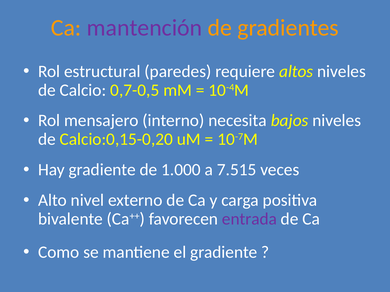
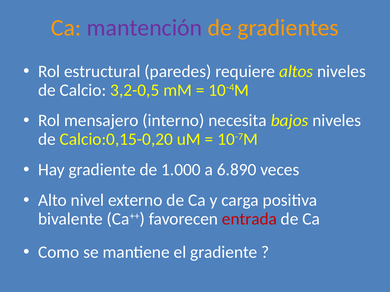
0,7-0,5: 0,7-0,5 -> 3,2-0,5
7.515: 7.515 -> 6.890
entrada colour: purple -> red
